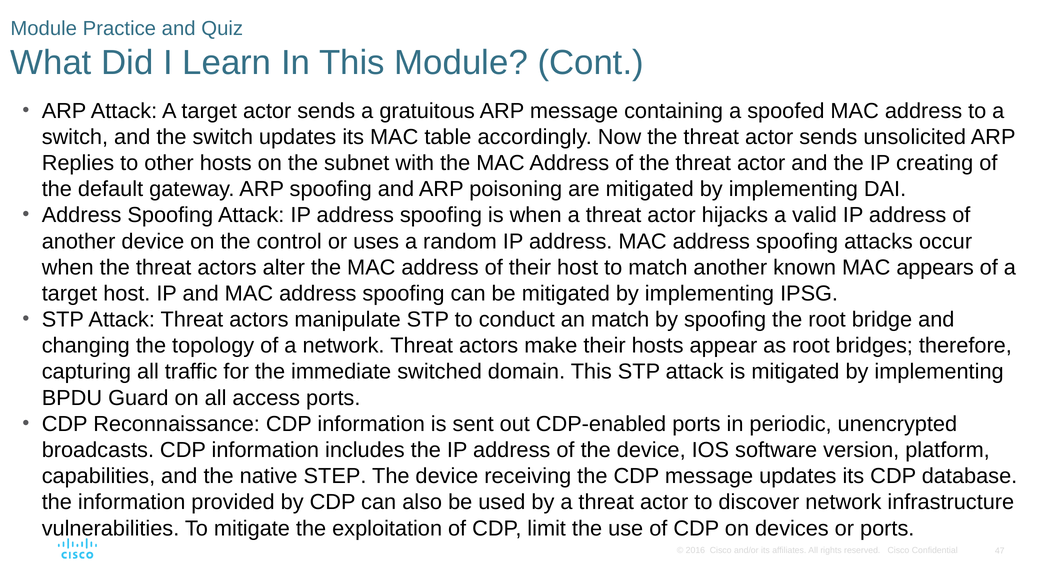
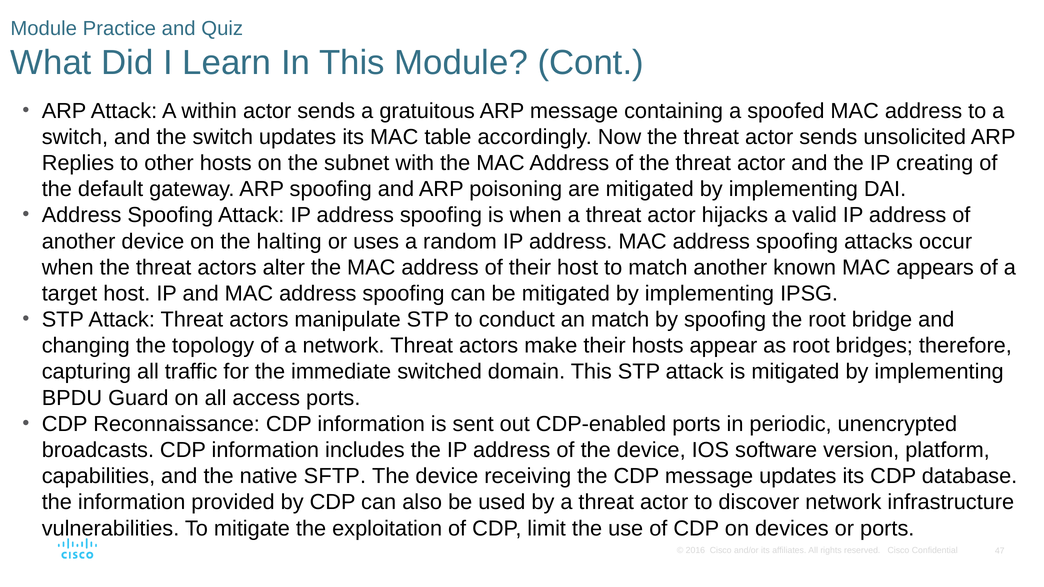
Attack A target: target -> within
control: control -> halting
STEP: STEP -> SFTP
